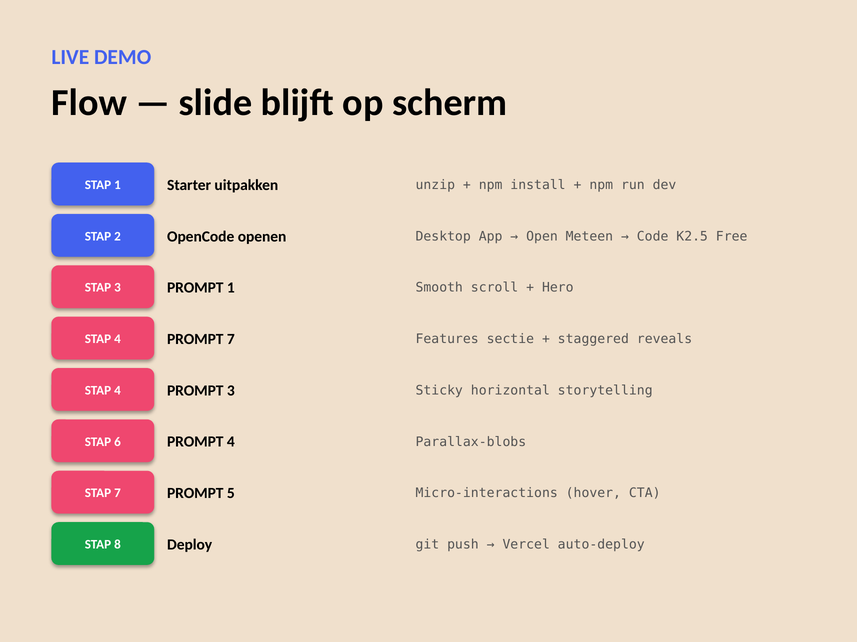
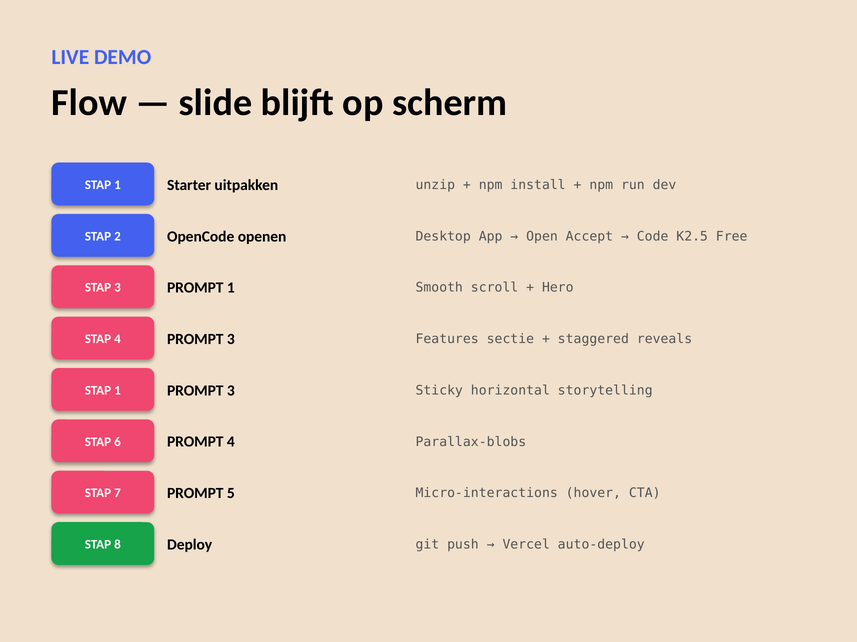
Meteen: Meteen -> Accept
4 PROMPT 7: 7 -> 3
4 at (117, 391): 4 -> 1
